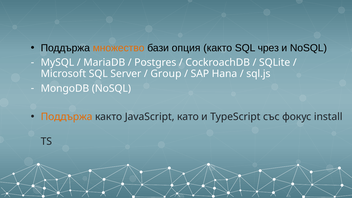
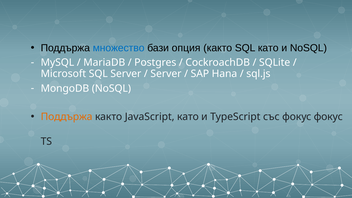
множество colour: orange -> blue
SQL чрез: чрез -> като
Group at (166, 74): Group -> Server
фокус install: install -> фокус
